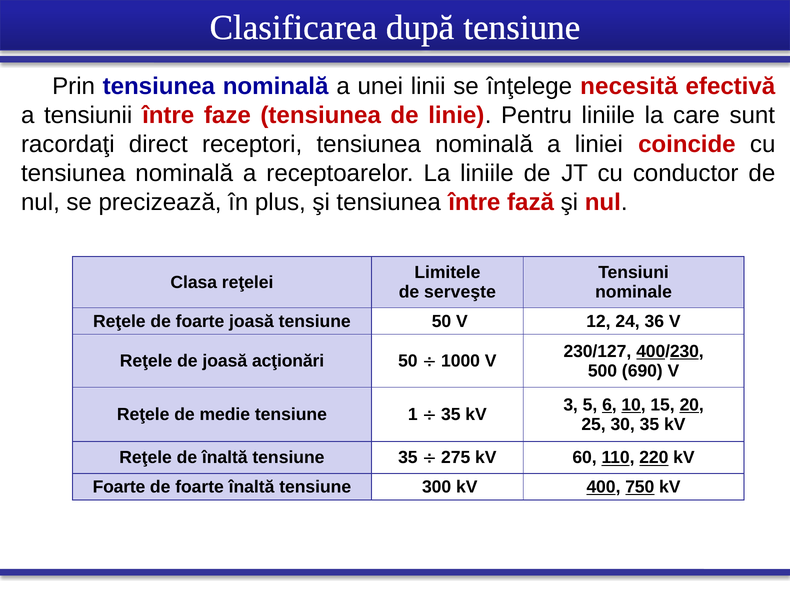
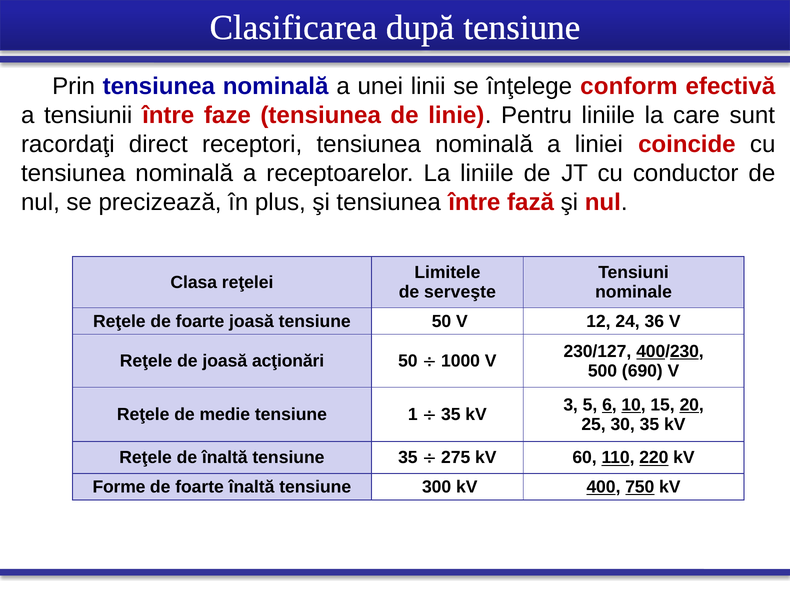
necesită: necesită -> conform
Foarte at (119, 487): Foarte -> Forme
